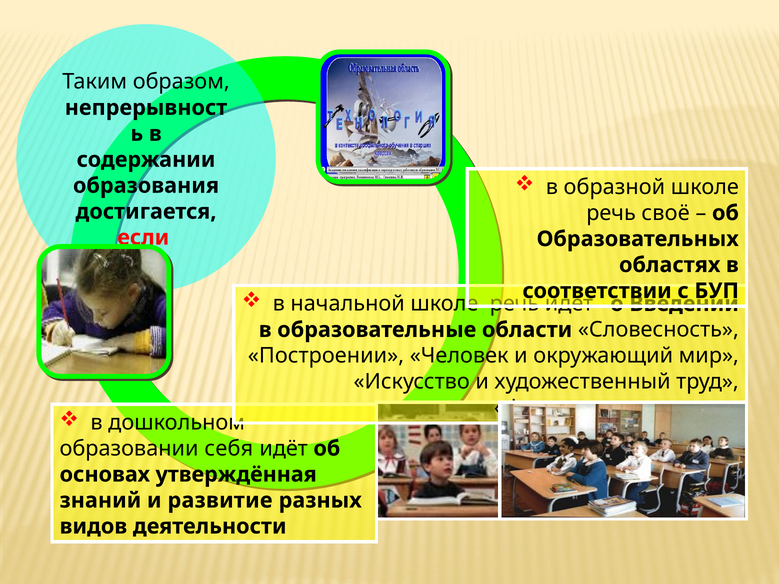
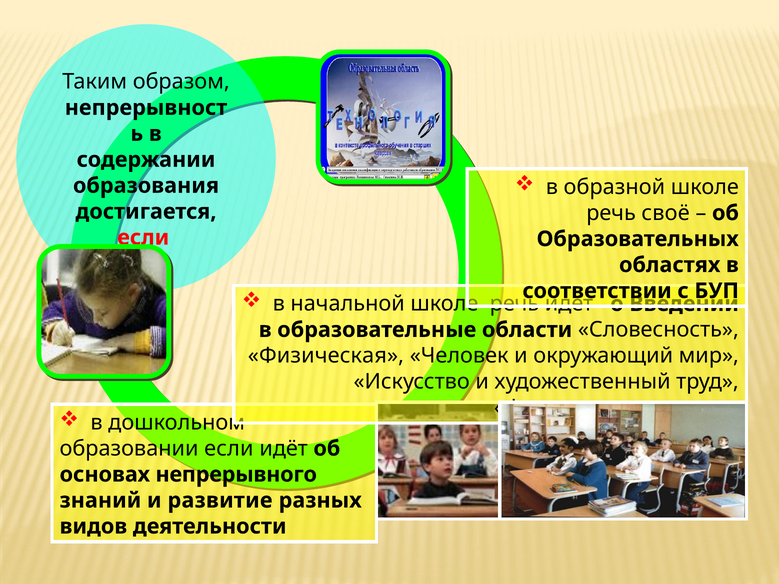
Построении at (326, 356): Построении -> Физическая
образовании себя: себя -> если
утверждённая: утверждённая -> непрерывного
